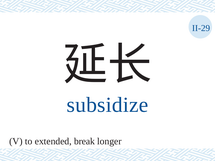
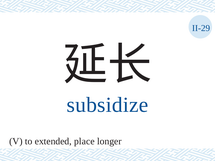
break: break -> place
